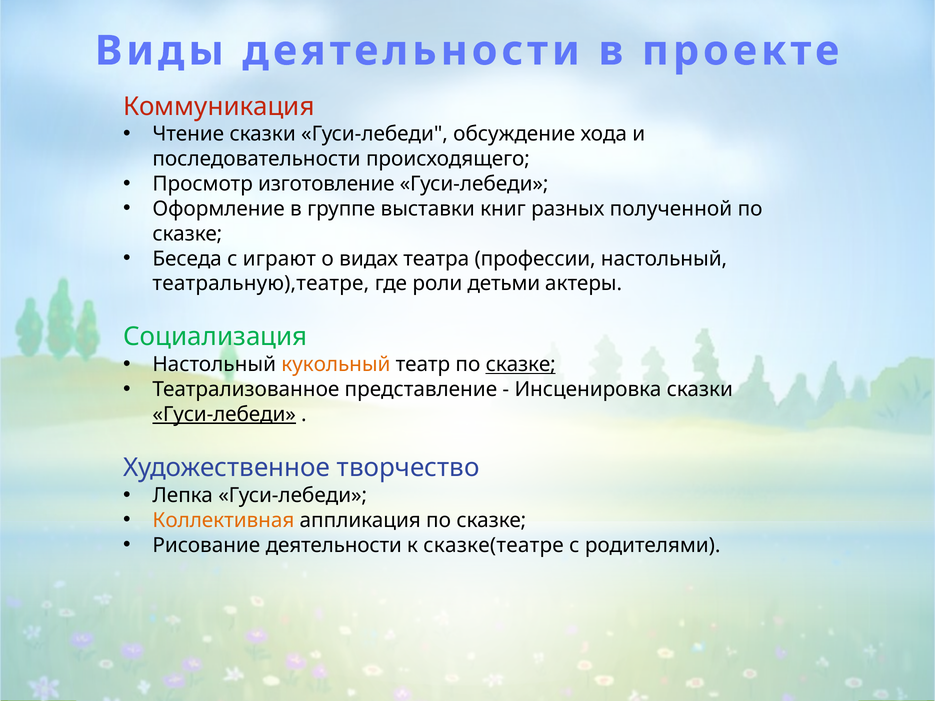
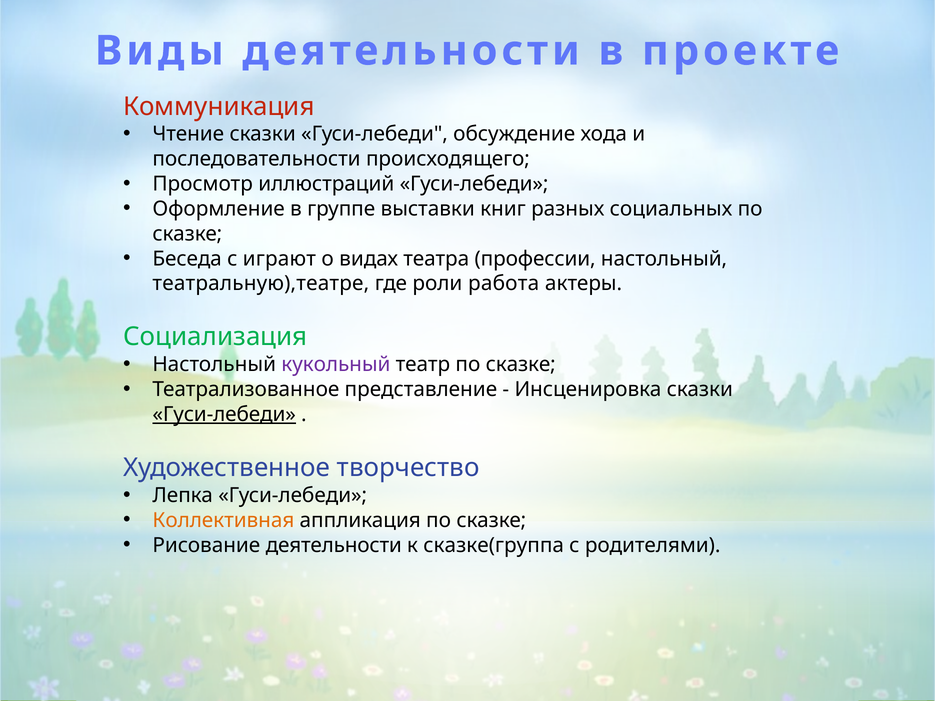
изготовление: изготовление -> иллюстраций
полученной: полученной -> социальных
детьми: детьми -> работа
кукольный colour: orange -> purple
сказке at (521, 365) underline: present -> none
сказке(театре: сказке(театре -> сказке(группа
